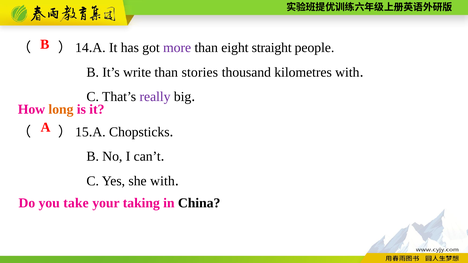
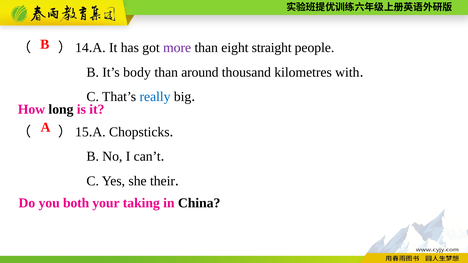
write: write -> body
stories: stories -> around
really colour: purple -> blue
long colour: orange -> black
she with: with -> their
take: take -> both
